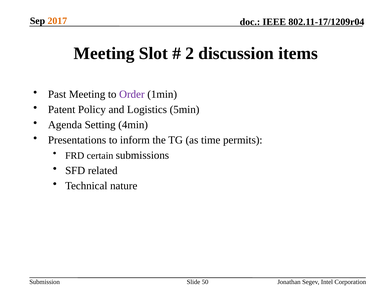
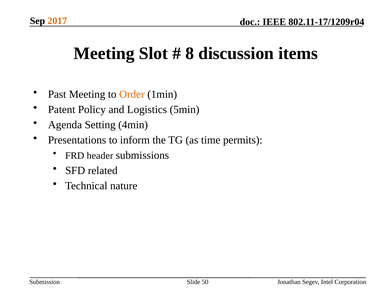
2: 2 -> 8
Order colour: purple -> orange
certain: certain -> header
